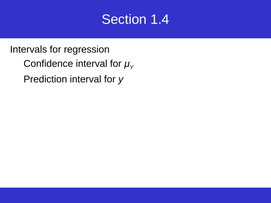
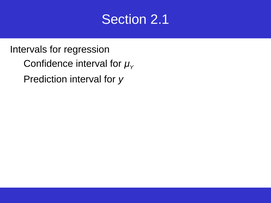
1.4: 1.4 -> 2.1
